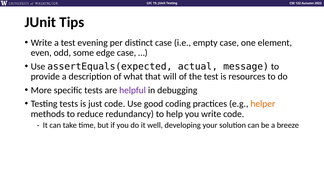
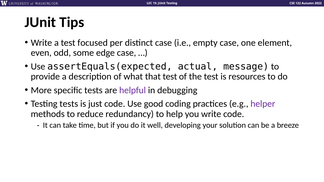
evening: evening -> focused
that will: will -> test
helper colour: orange -> purple
